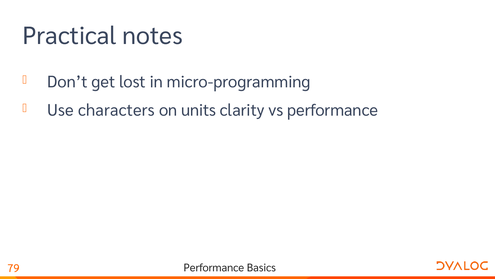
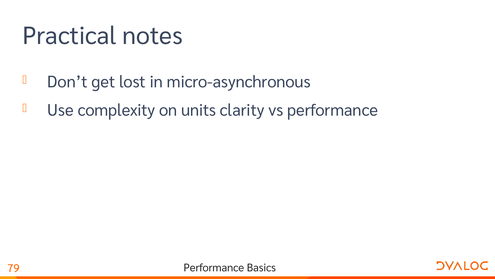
micro-programming: micro-programming -> micro-asynchronous
characters: characters -> complexity
